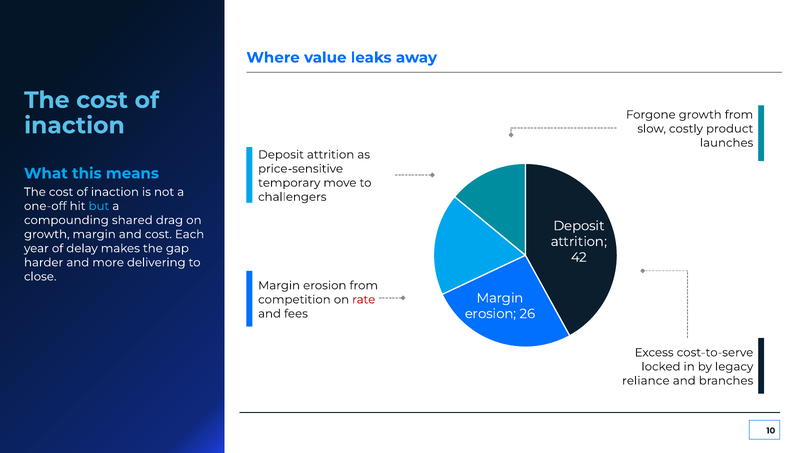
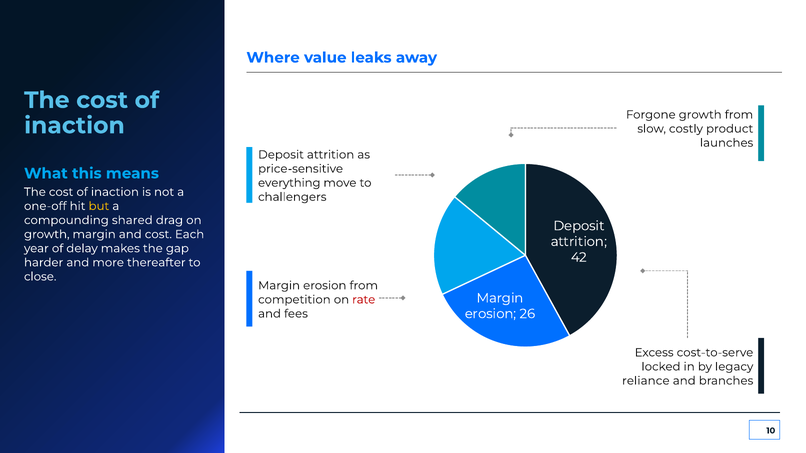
temporary: temporary -> everything
but colour: light blue -> yellow
delivering: delivering -> thereafter
